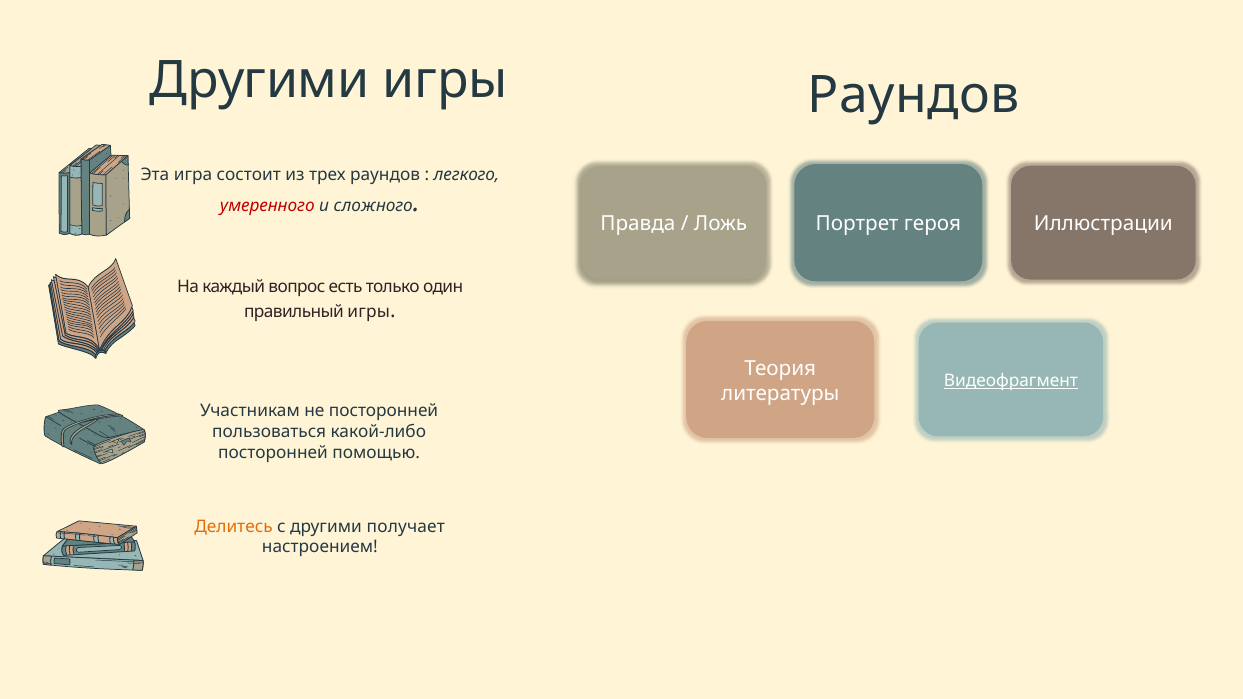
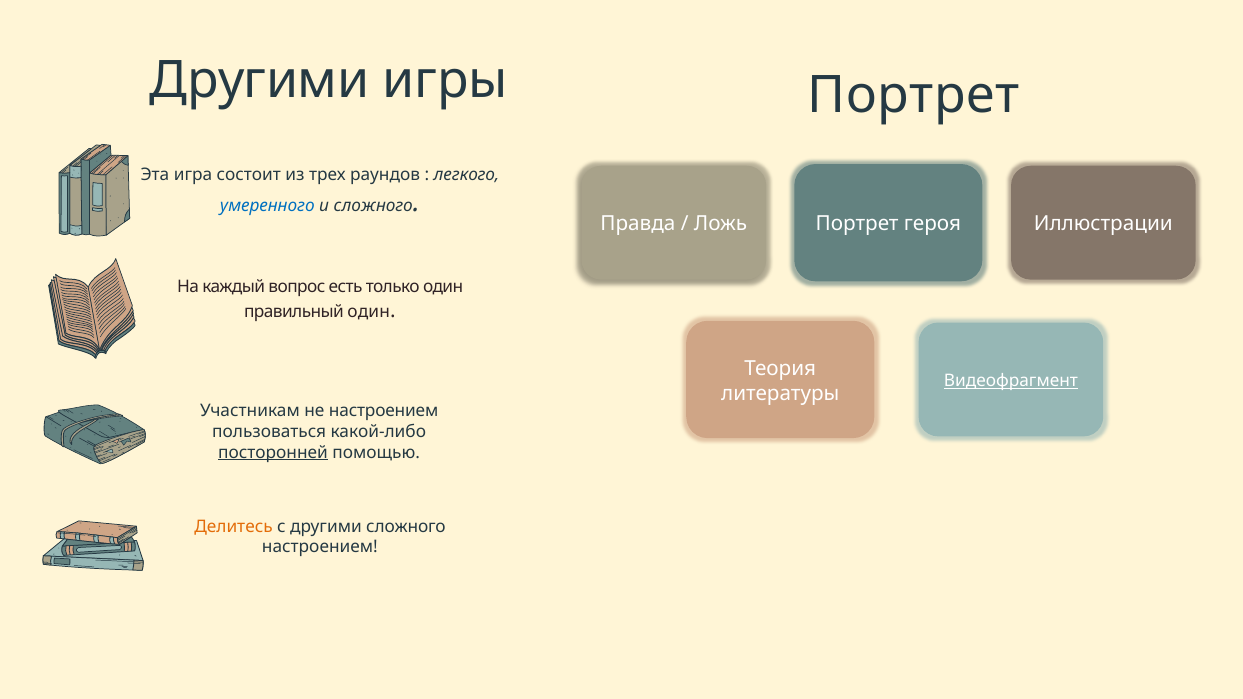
Раундов at (914, 96): Раундов -> Портрет
умеренного colour: red -> blue
правильный игры: игры -> один
не посторонней: посторонней -> настроением
посторонней at (273, 453) underline: none -> present
другими получает: получает -> сложного
